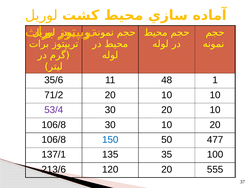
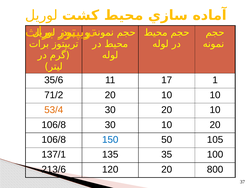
48: 48 -> 17
53/4 colour: purple -> orange
477: 477 -> 105
555: 555 -> 800
